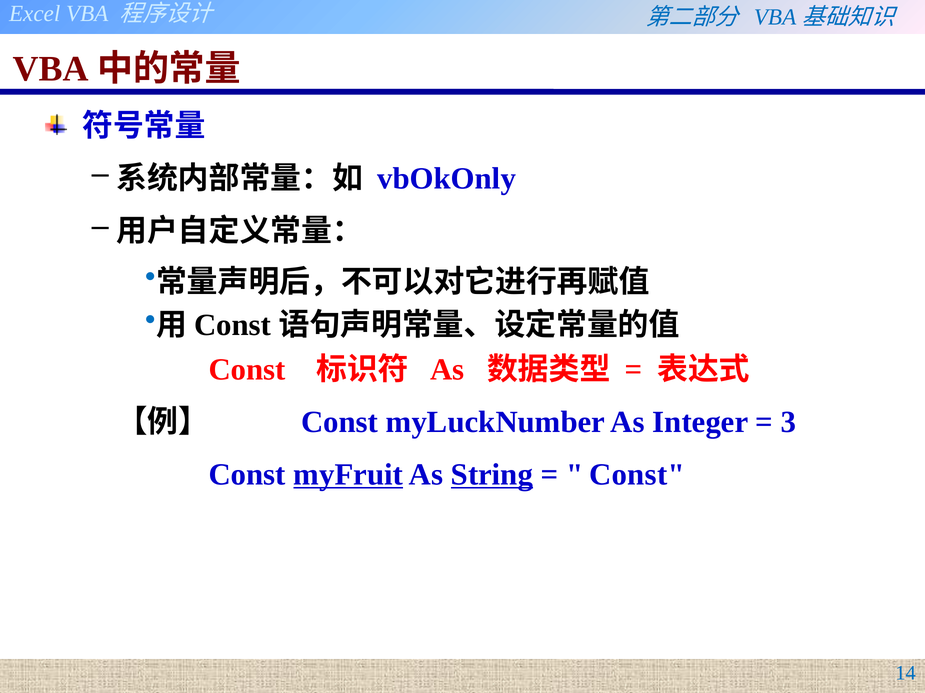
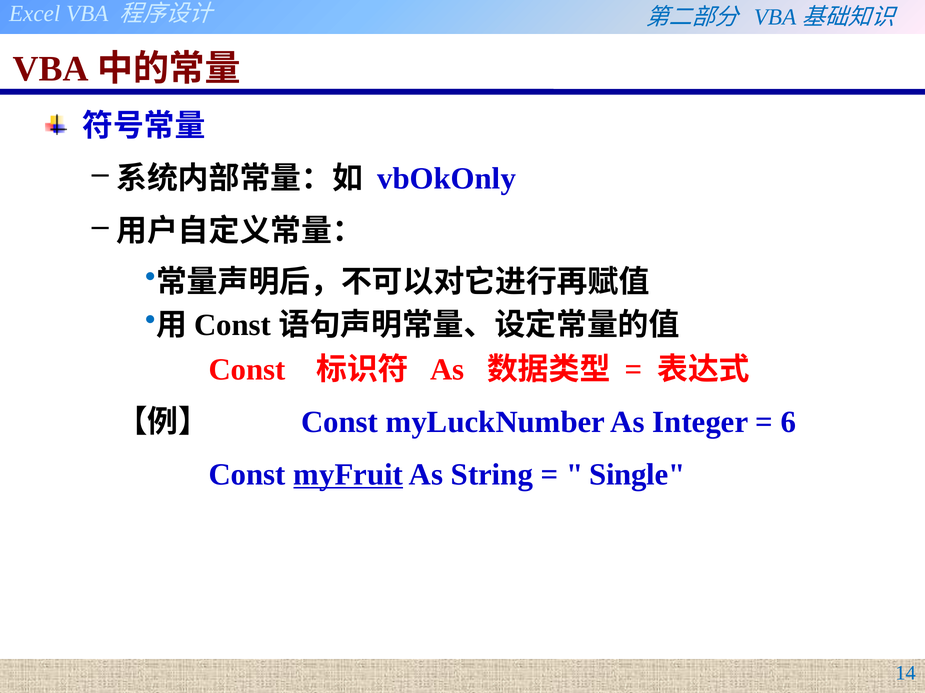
3: 3 -> 6
String underline: present -> none
Const at (637, 475): Const -> Single
